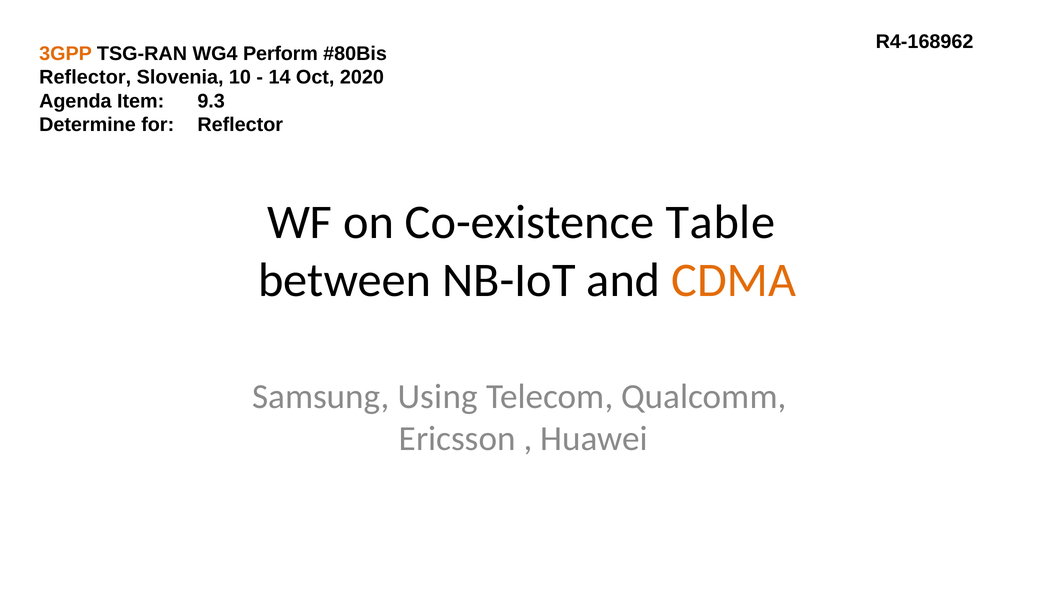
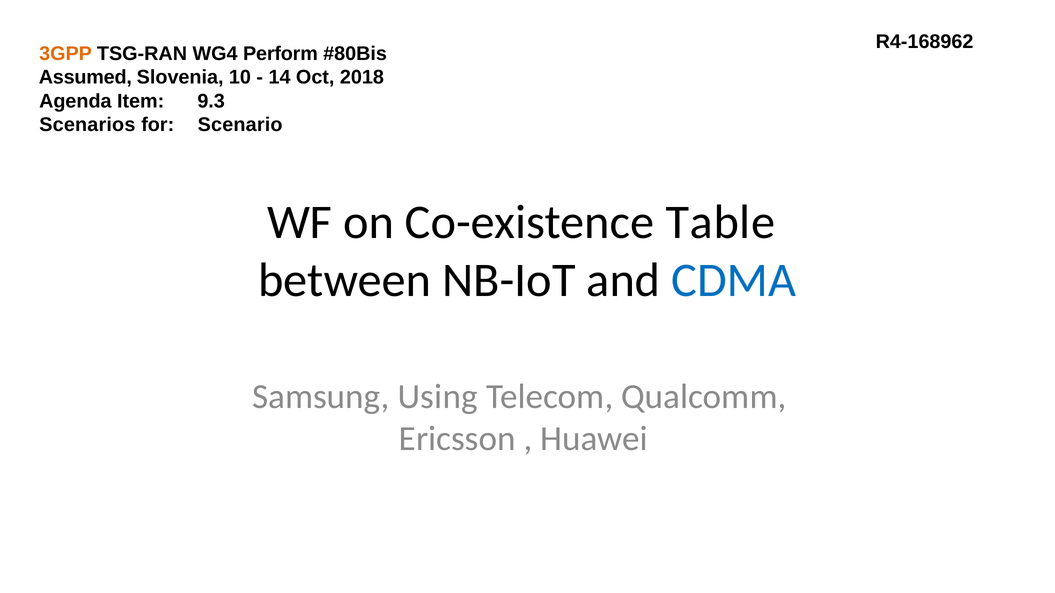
Reflector at (85, 77): Reflector -> Assumed
2020: 2020 -> 2018
Determine: Determine -> Scenarios
for Reflector: Reflector -> Scenario
CDMA colour: orange -> blue
